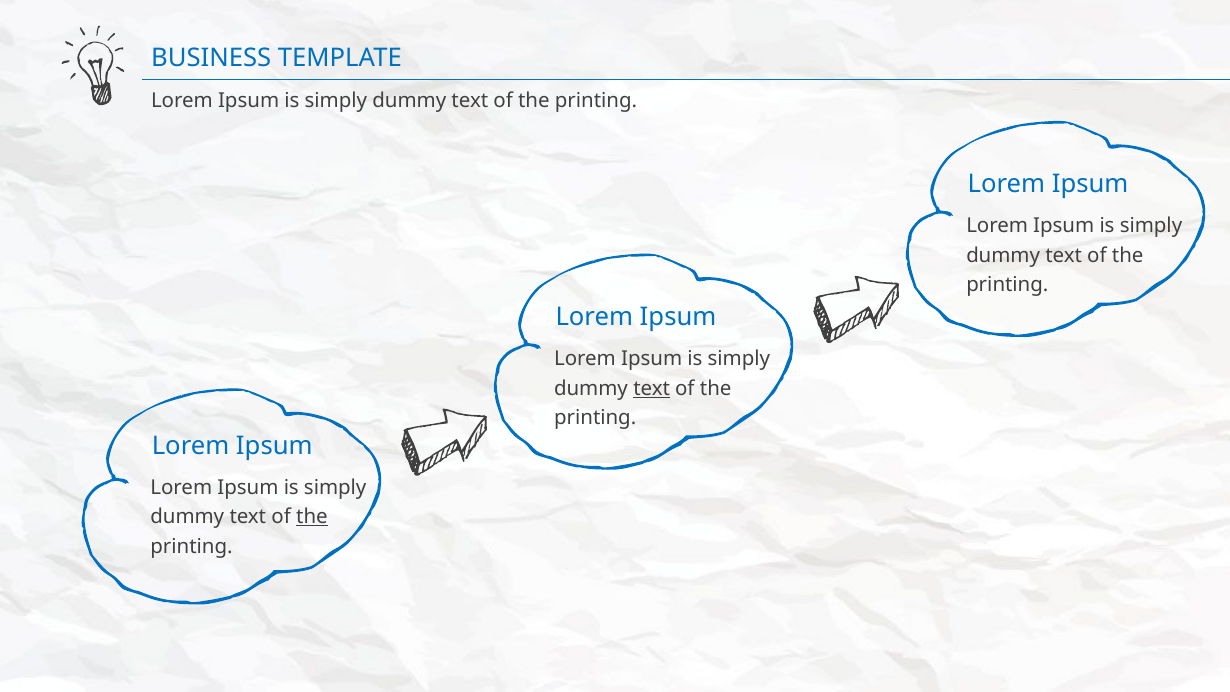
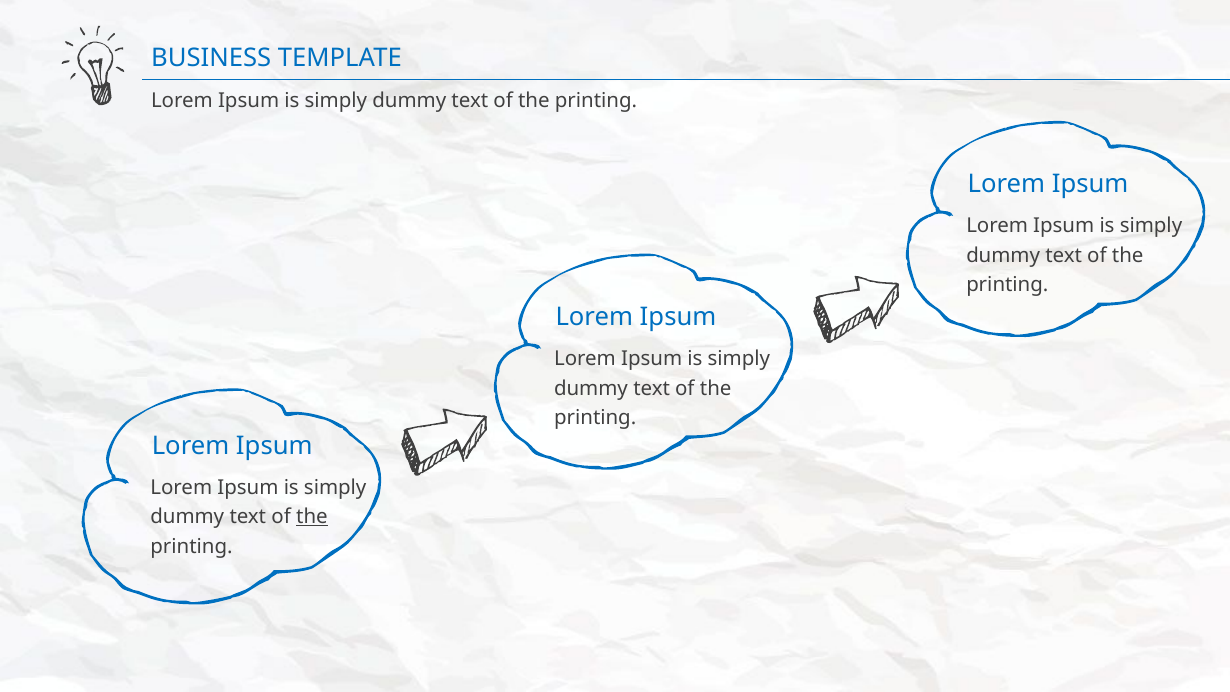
text at (652, 388) underline: present -> none
